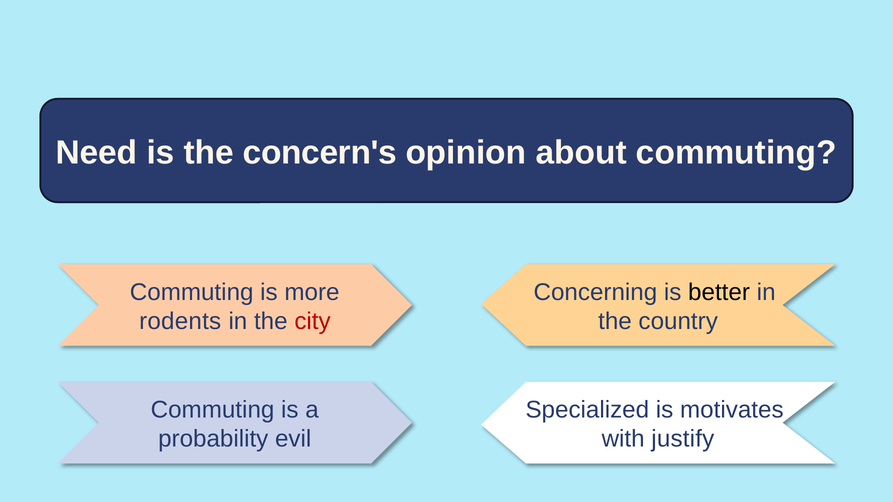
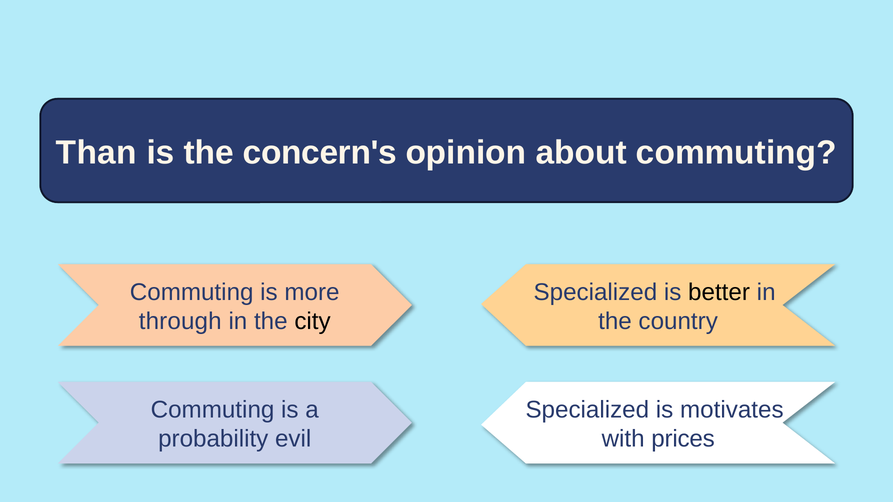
Need: Need -> Than
Concerning at (595, 292): Concerning -> Specialized
rodents: rodents -> through
city colour: red -> black
justify: justify -> prices
